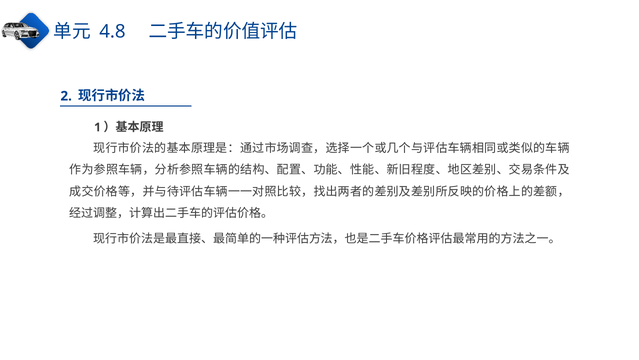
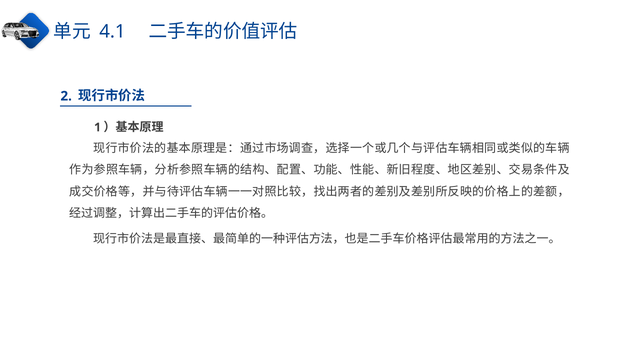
4.8: 4.8 -> 4.1
